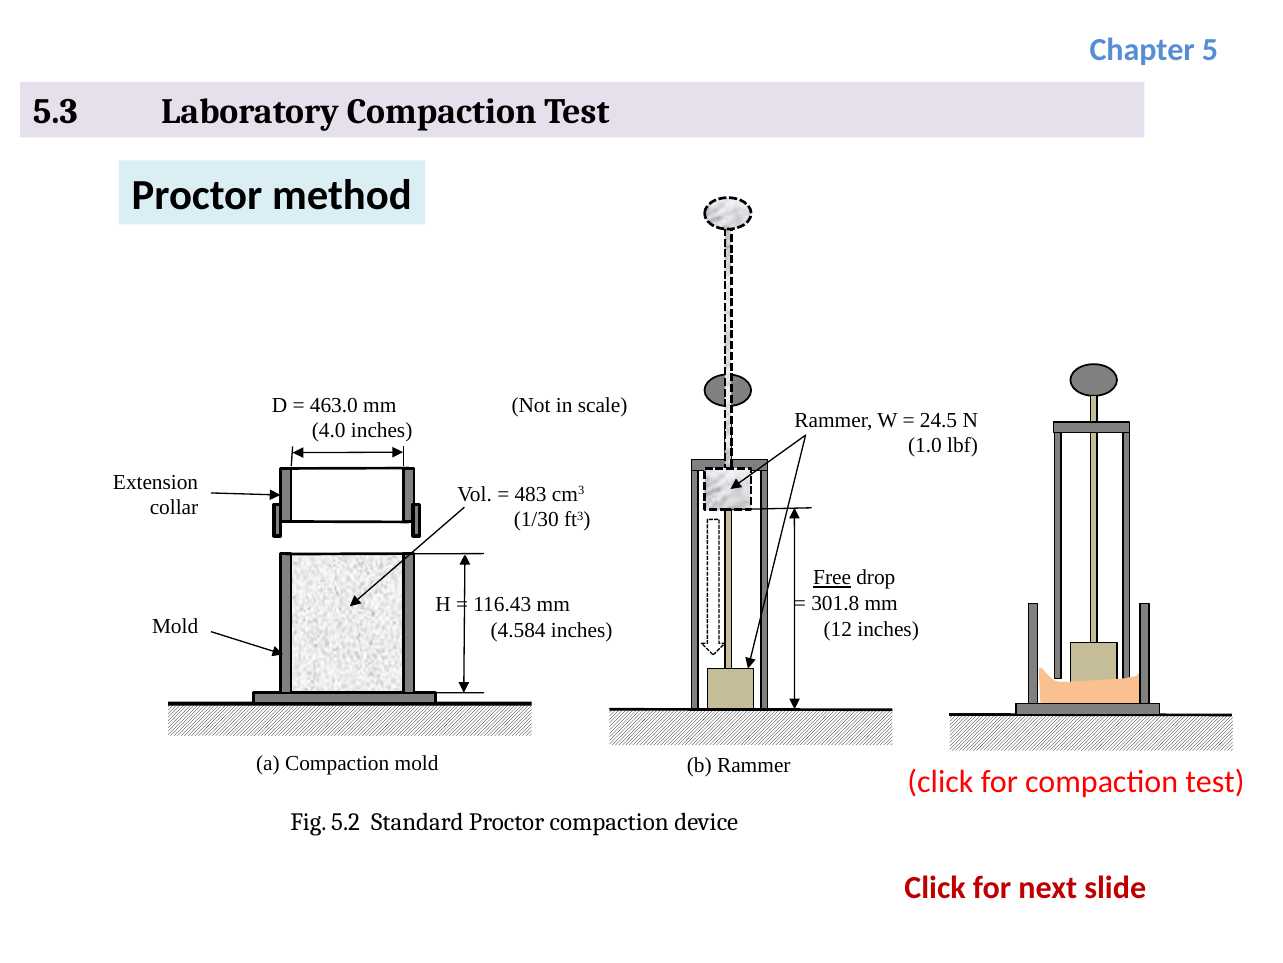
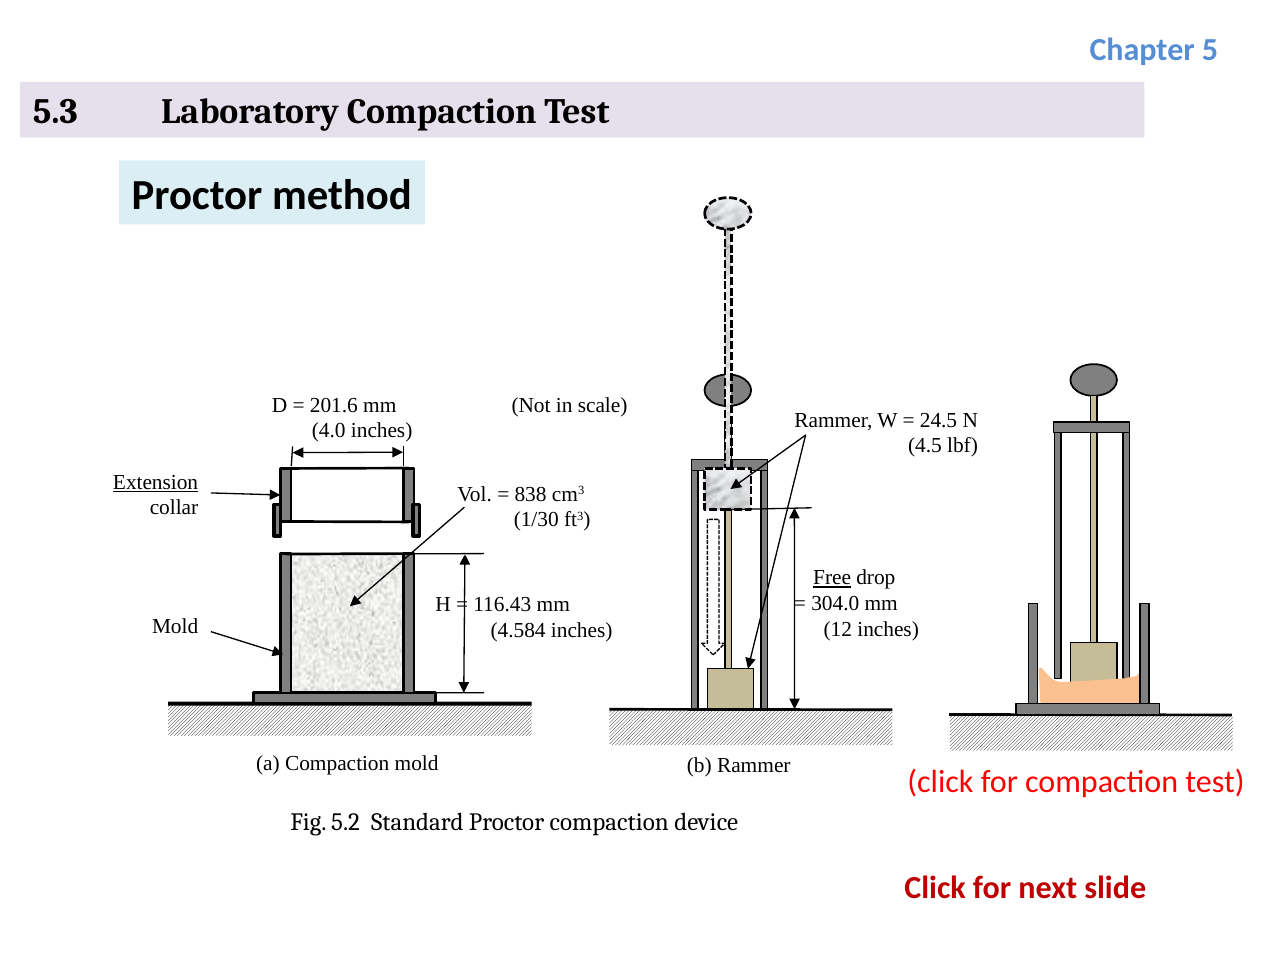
463.0: 463.0 -> 201.6
1.0: 1.0 -> 4.5
Extension underline: none -> present
483: 483 -> 838
301.8: 301.8 -> 304.0
